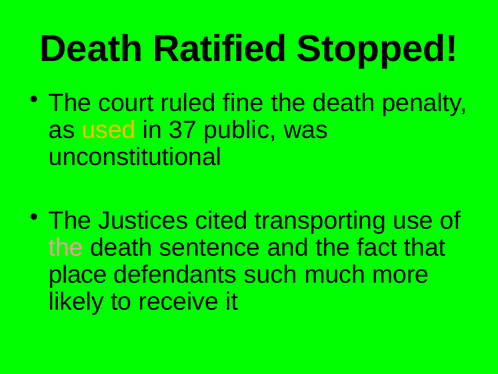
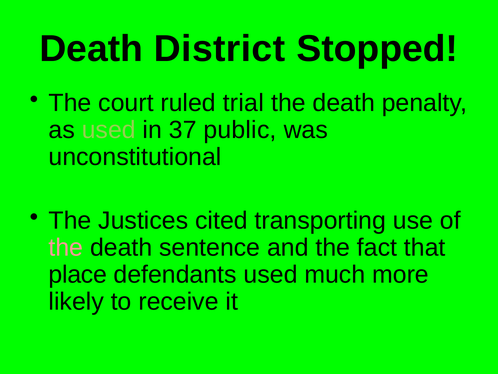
Ratified: Ratified -> District
fine: fine -> trial
used at (109, 130) colour: yellow -> light green
defendants such: such -> used
